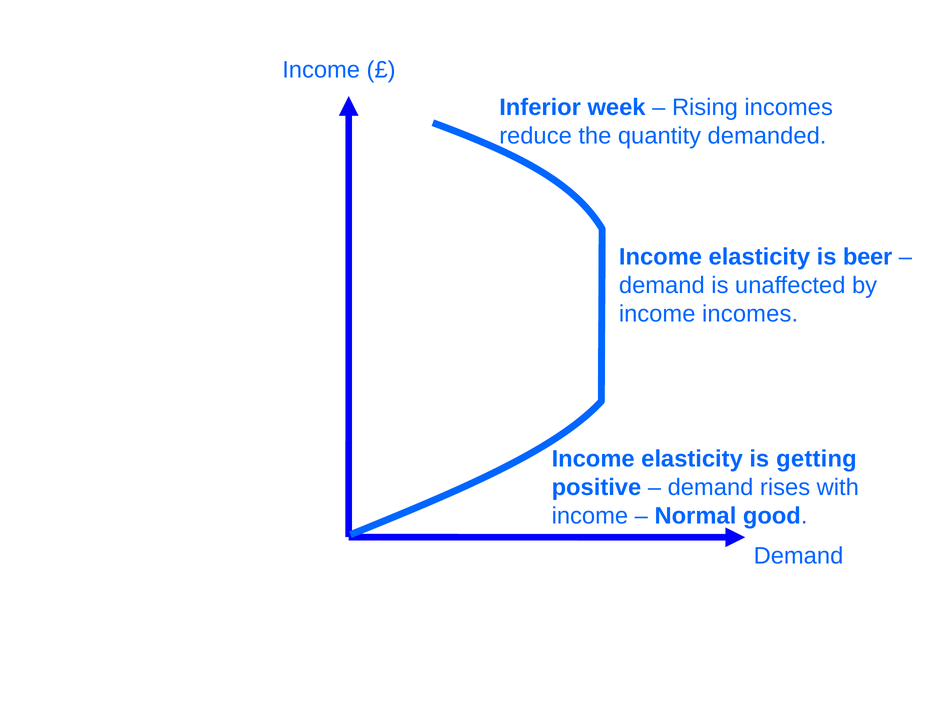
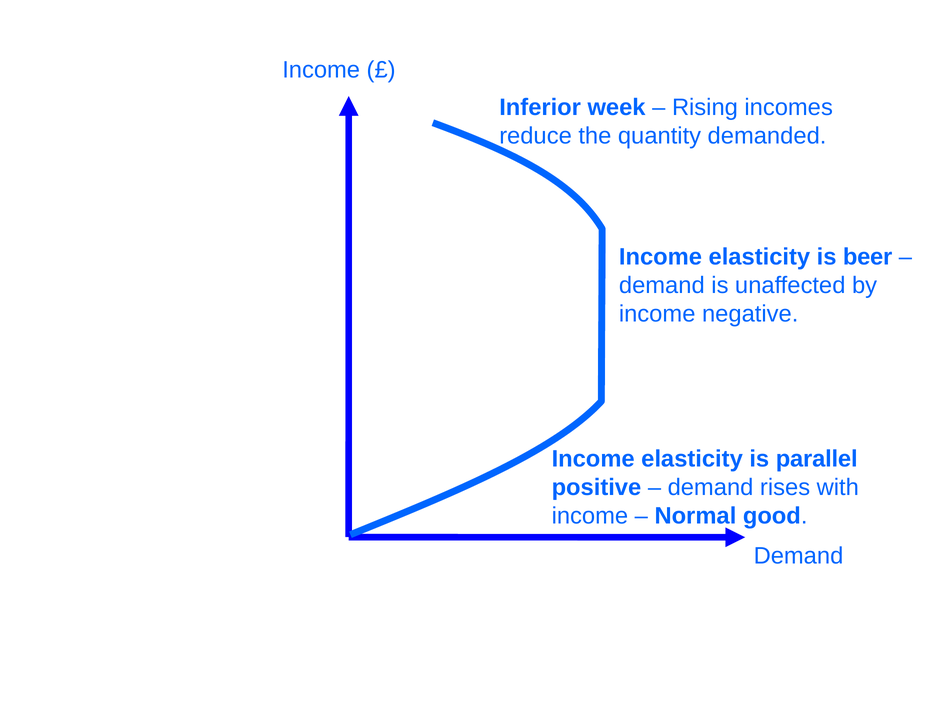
income incomes: incomes -> negative
getting: getting -> parallel
